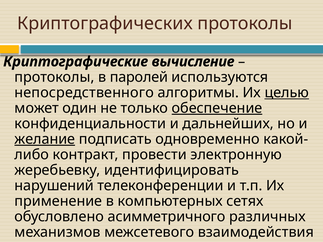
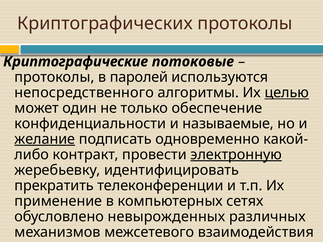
вычисление: вычисление -> потоковые
обеспечение underline: present -> none
дальнейших: дальнейших -> называемые
электронную underline: none -> present
нарушений: нарушений -> прекратить
асимметричного: асимметричного -> невырожденных
